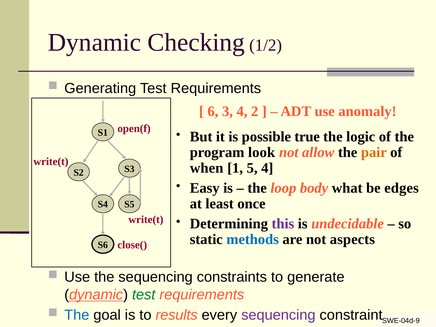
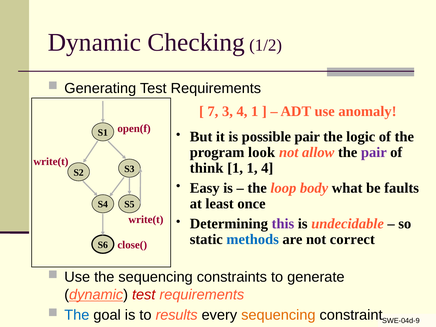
6: 6 -> 7
4 2: 2 -> 1
possible true: true -> pair
pair at (374, 152) colour: orange -> purple
when: when -> think
1 5: 5 -> 1
edges: edges -> faults
aspects: aspects -> correct
test at (144, 295) colour: green -> red
sequencing at (278, 315) colour: purple -> orange
